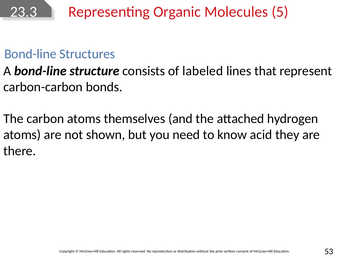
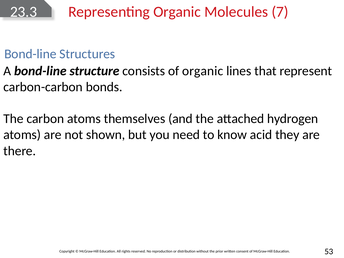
5: 5 -> 7
of labeled: labeled -> organic
